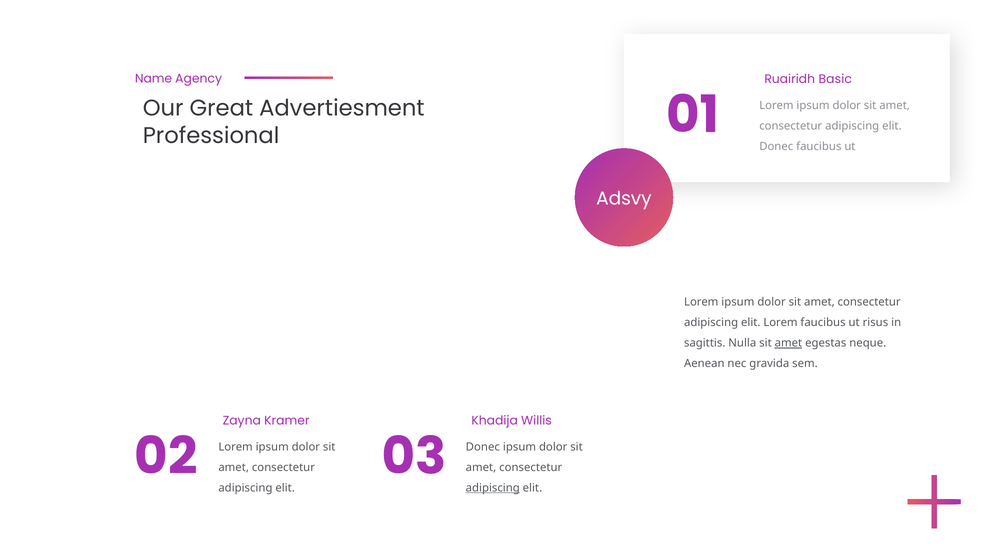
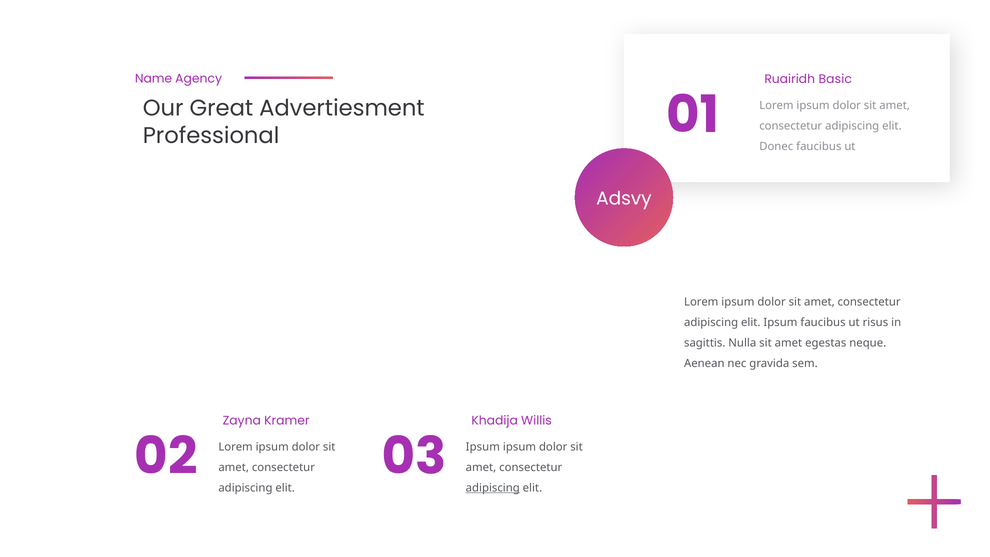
elit Lorem: Lorem -> Ipsum
amet at (788, 343) underline: present -> none
Donec at (483, 447): Donec -> Ipsum
